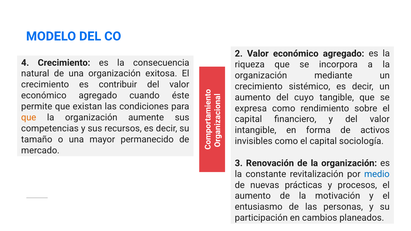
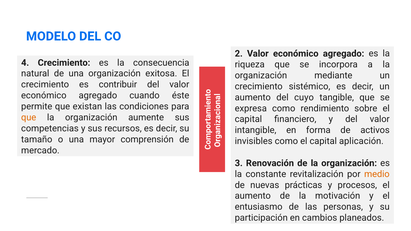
permanecido: permanecido -> comprensión
sociología: sociología -> aplicación
medio colour: blue -> orange
